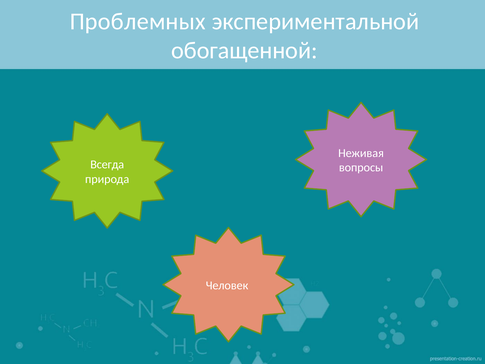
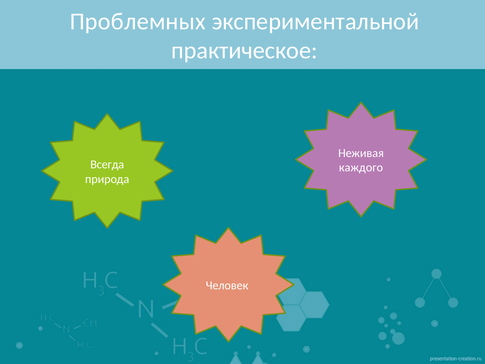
обогащенной: обогащенной -> практическое
вопросы: вопросы -> каждого
